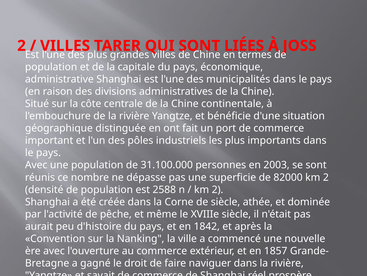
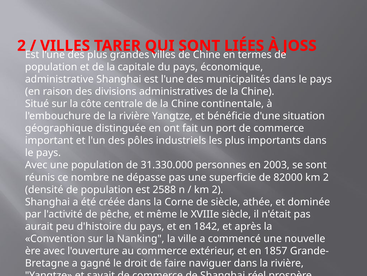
31.100.000: 31.100.000 -> 31.330.000
